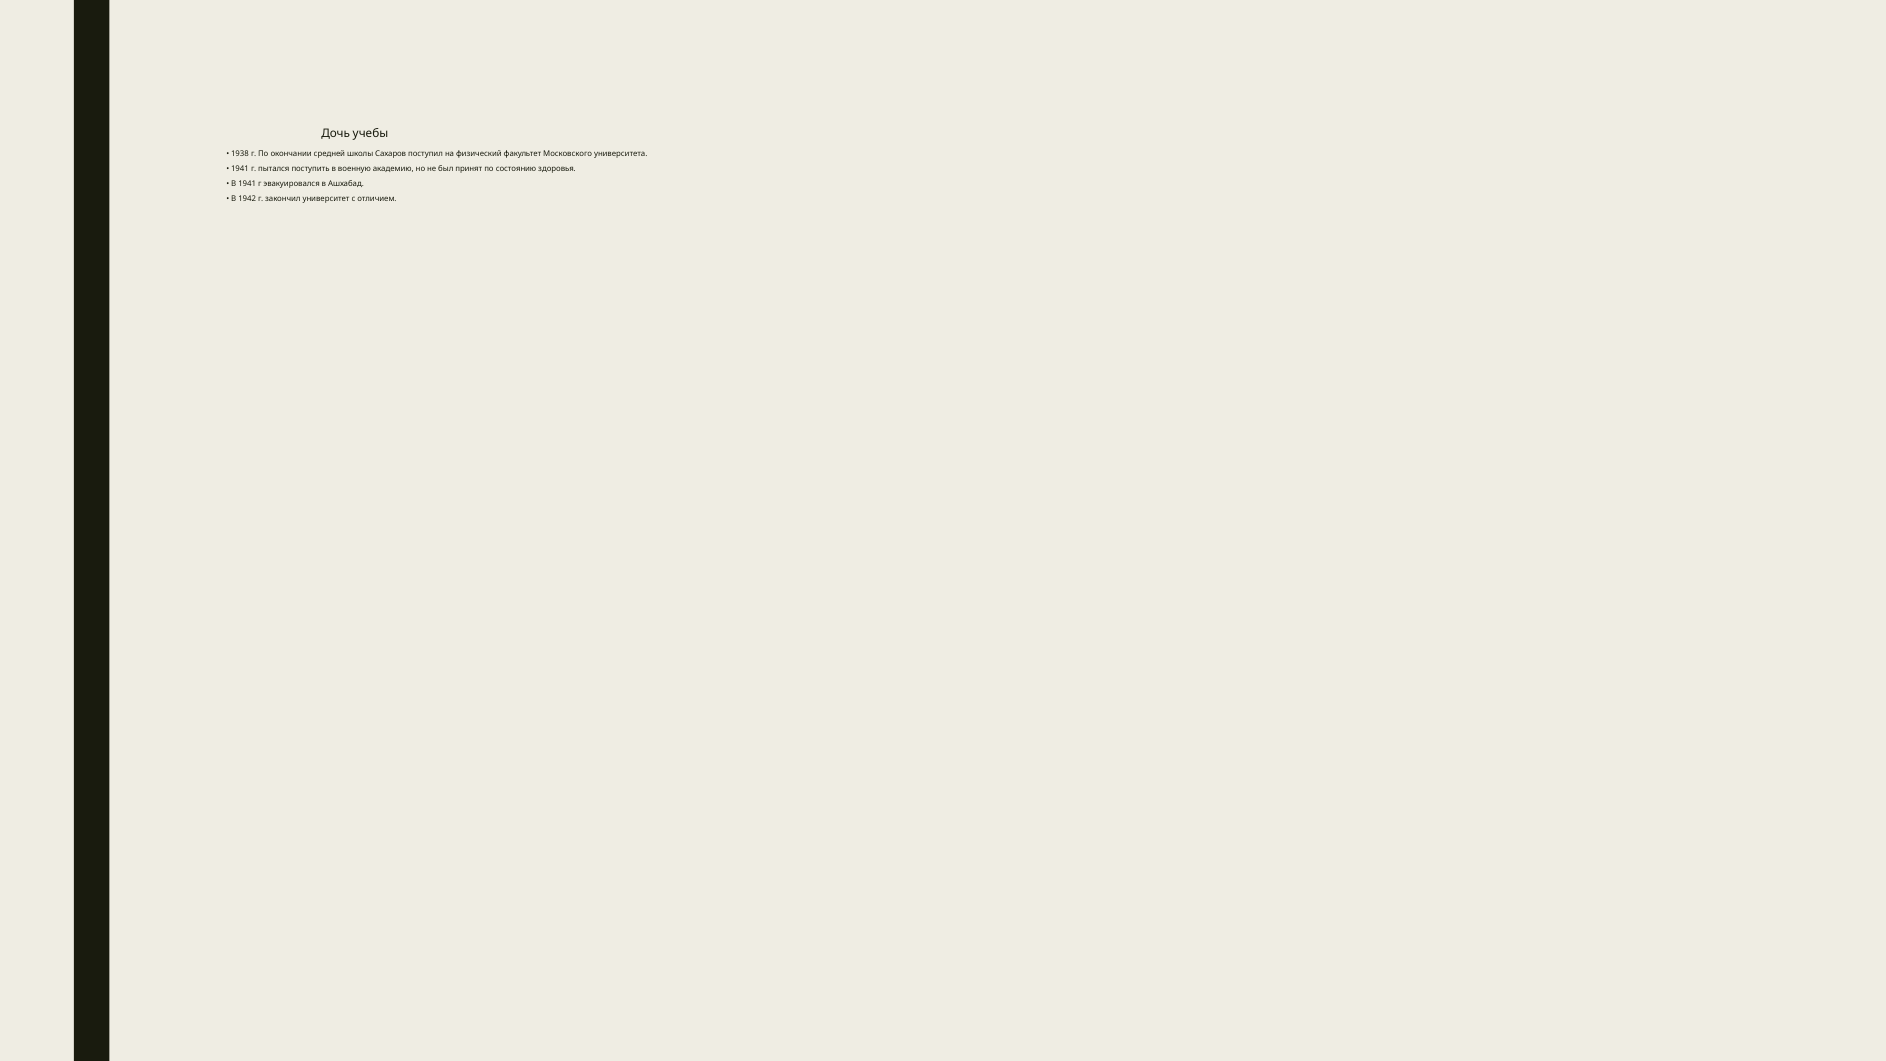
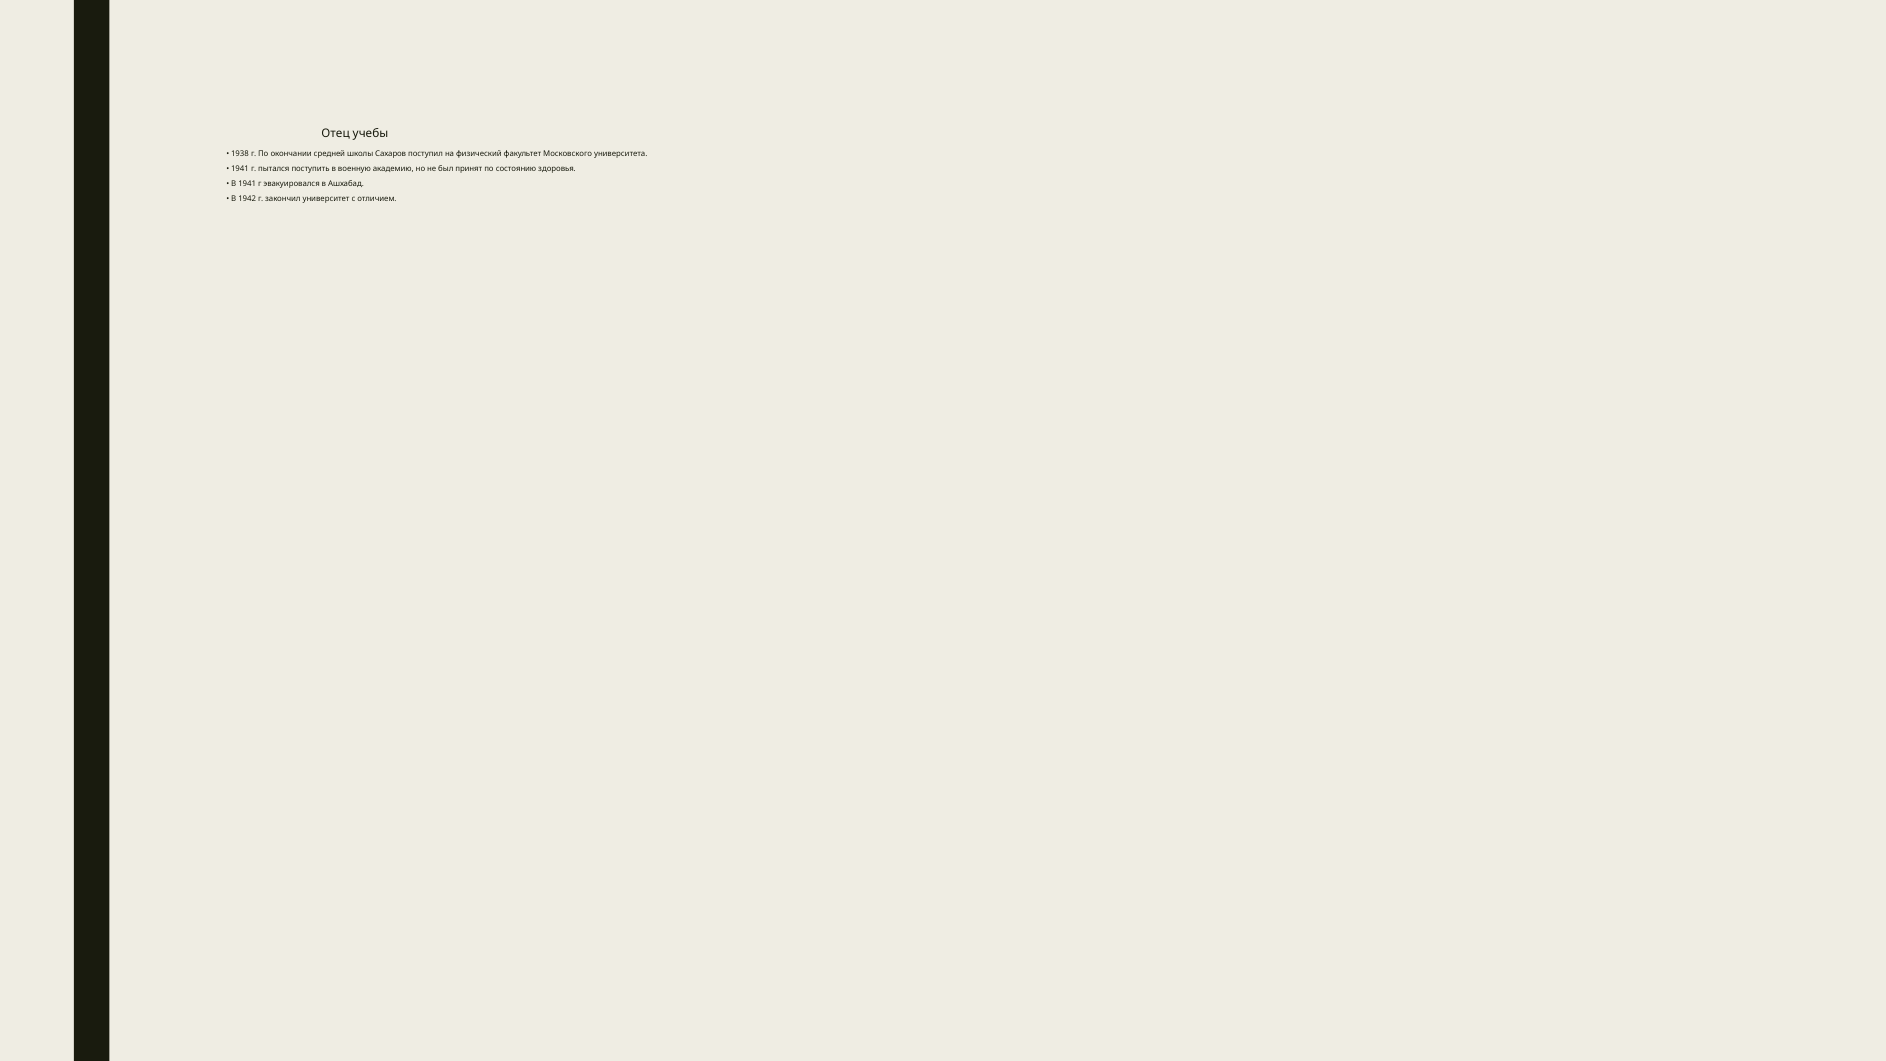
Дочь: Дочь -> Отец
